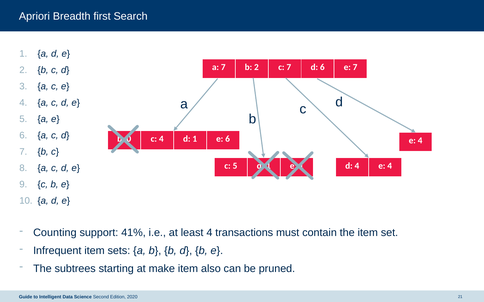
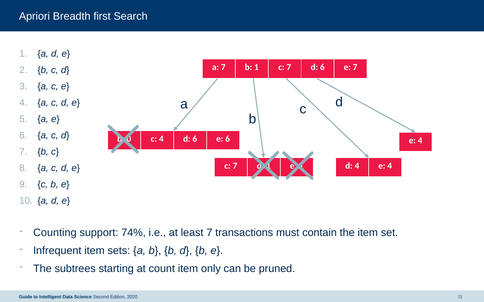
b 2: 2 -> 1
4 d 1: 1 -> 6
5 at (235, 166): 5 -> 7
41%: 41% -> 74%
least 4: 4 -> 7
make: make -> count
also: also -> only
